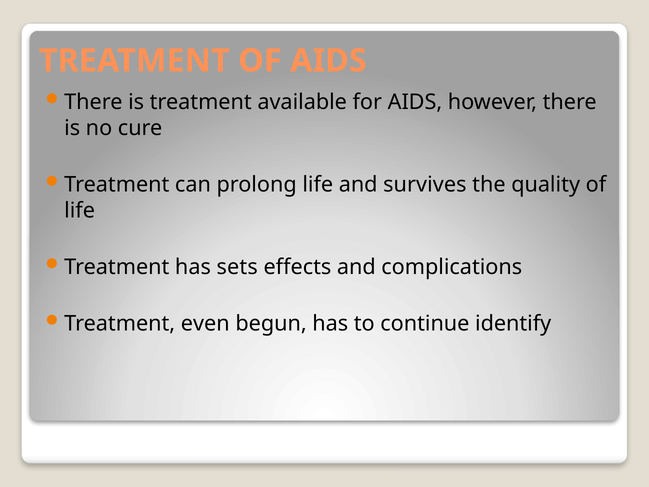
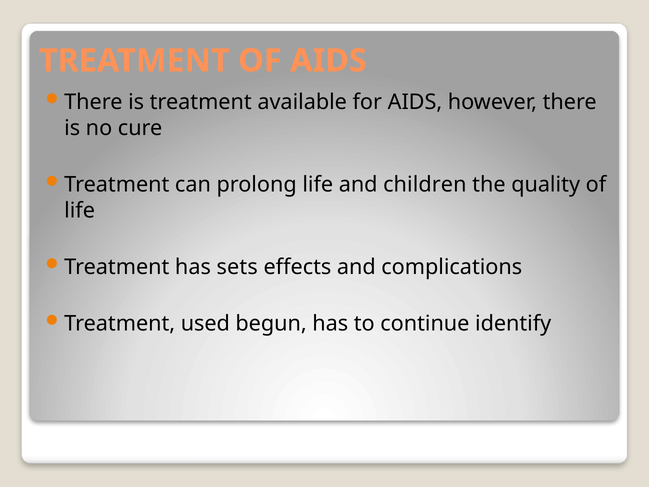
survives: survives -> children
even: even -> used
